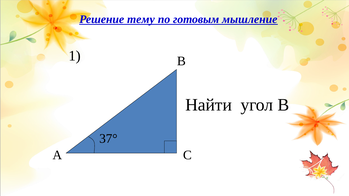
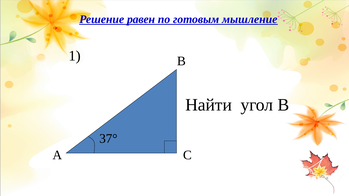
тему: тему -> равен
